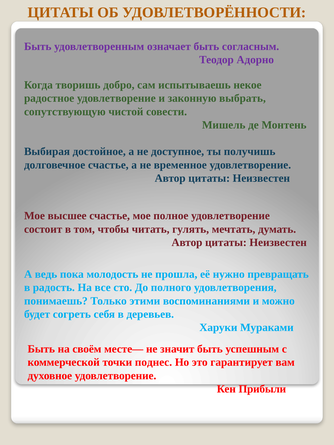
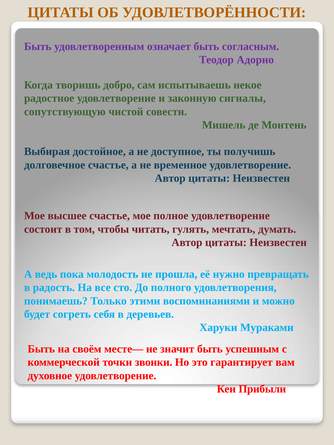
выбрать: выбрать -> сигналы
поднес: поднес -> звонки
